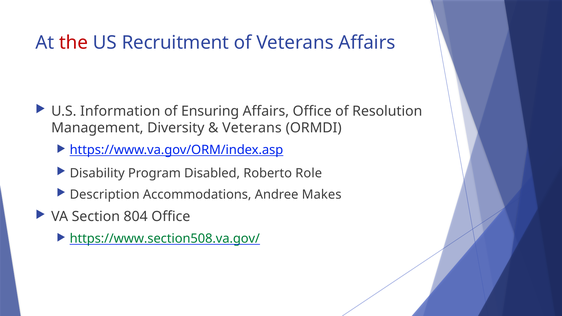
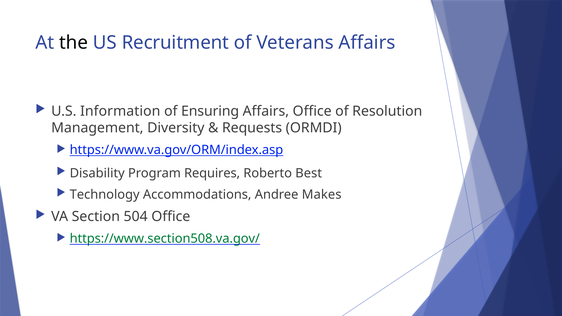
the colour: red -> black
Veterans at (252, 128): Veterans -> Requests
Disabled: Disabled -> Requires
Role: Role -> Best
Description: Description -> Technology
804: 804 -> 504
